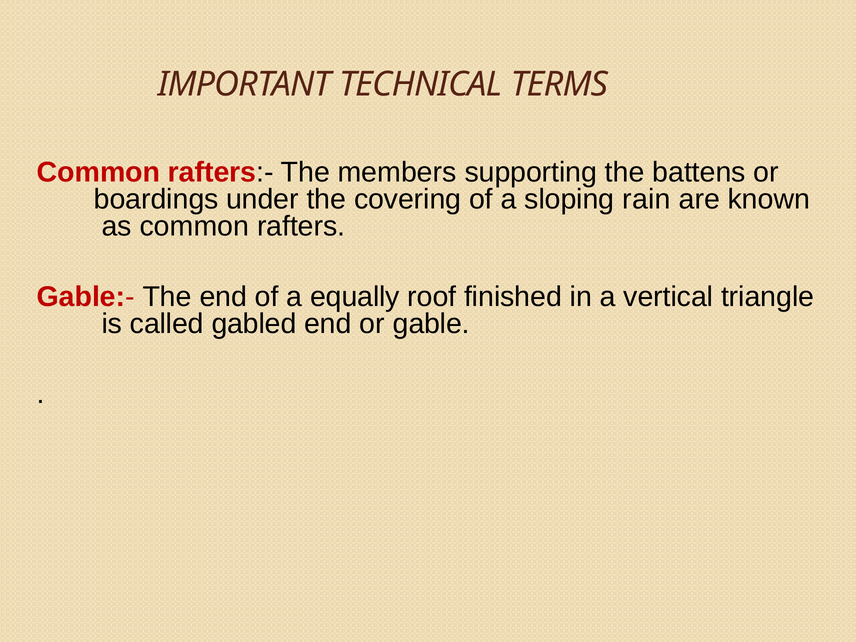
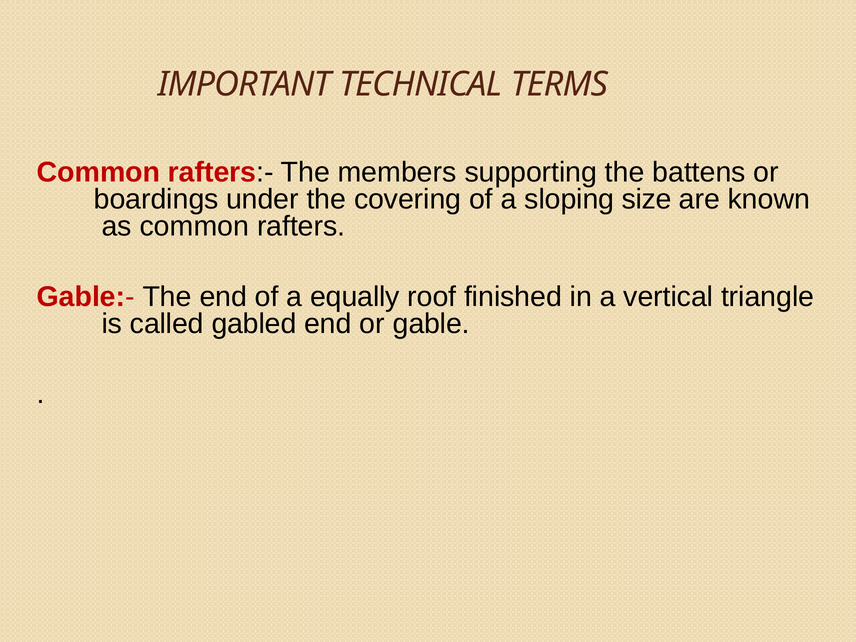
rain: rain -> size
